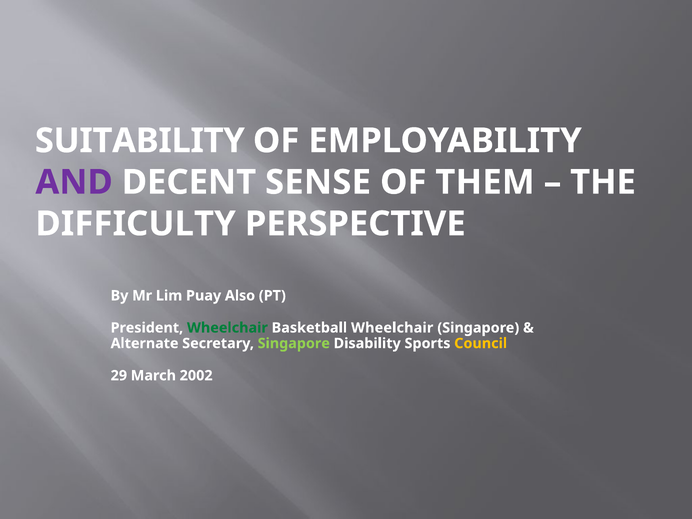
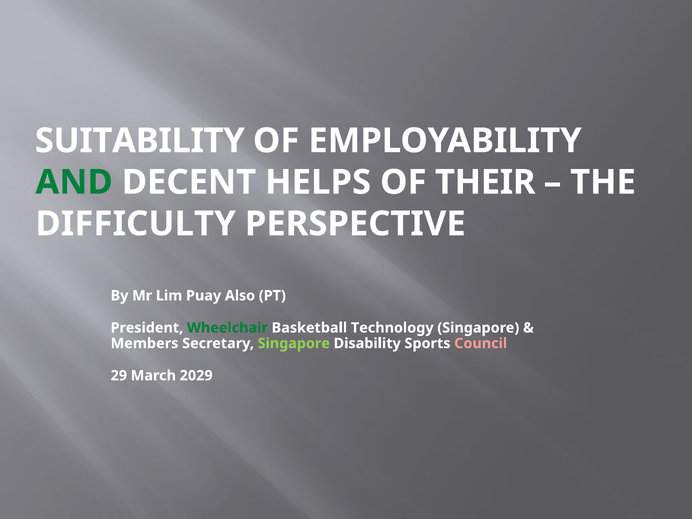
AND colour: purple -> green
SENSE: SENSE -> HELPS
THEM: THEM -> THEIR
Basketball Wheelchair: Wheelchair -> Technology
Alternate: Alternate -> Members
Council colour: yellow -> pink
2002: 2002 -> 2029
